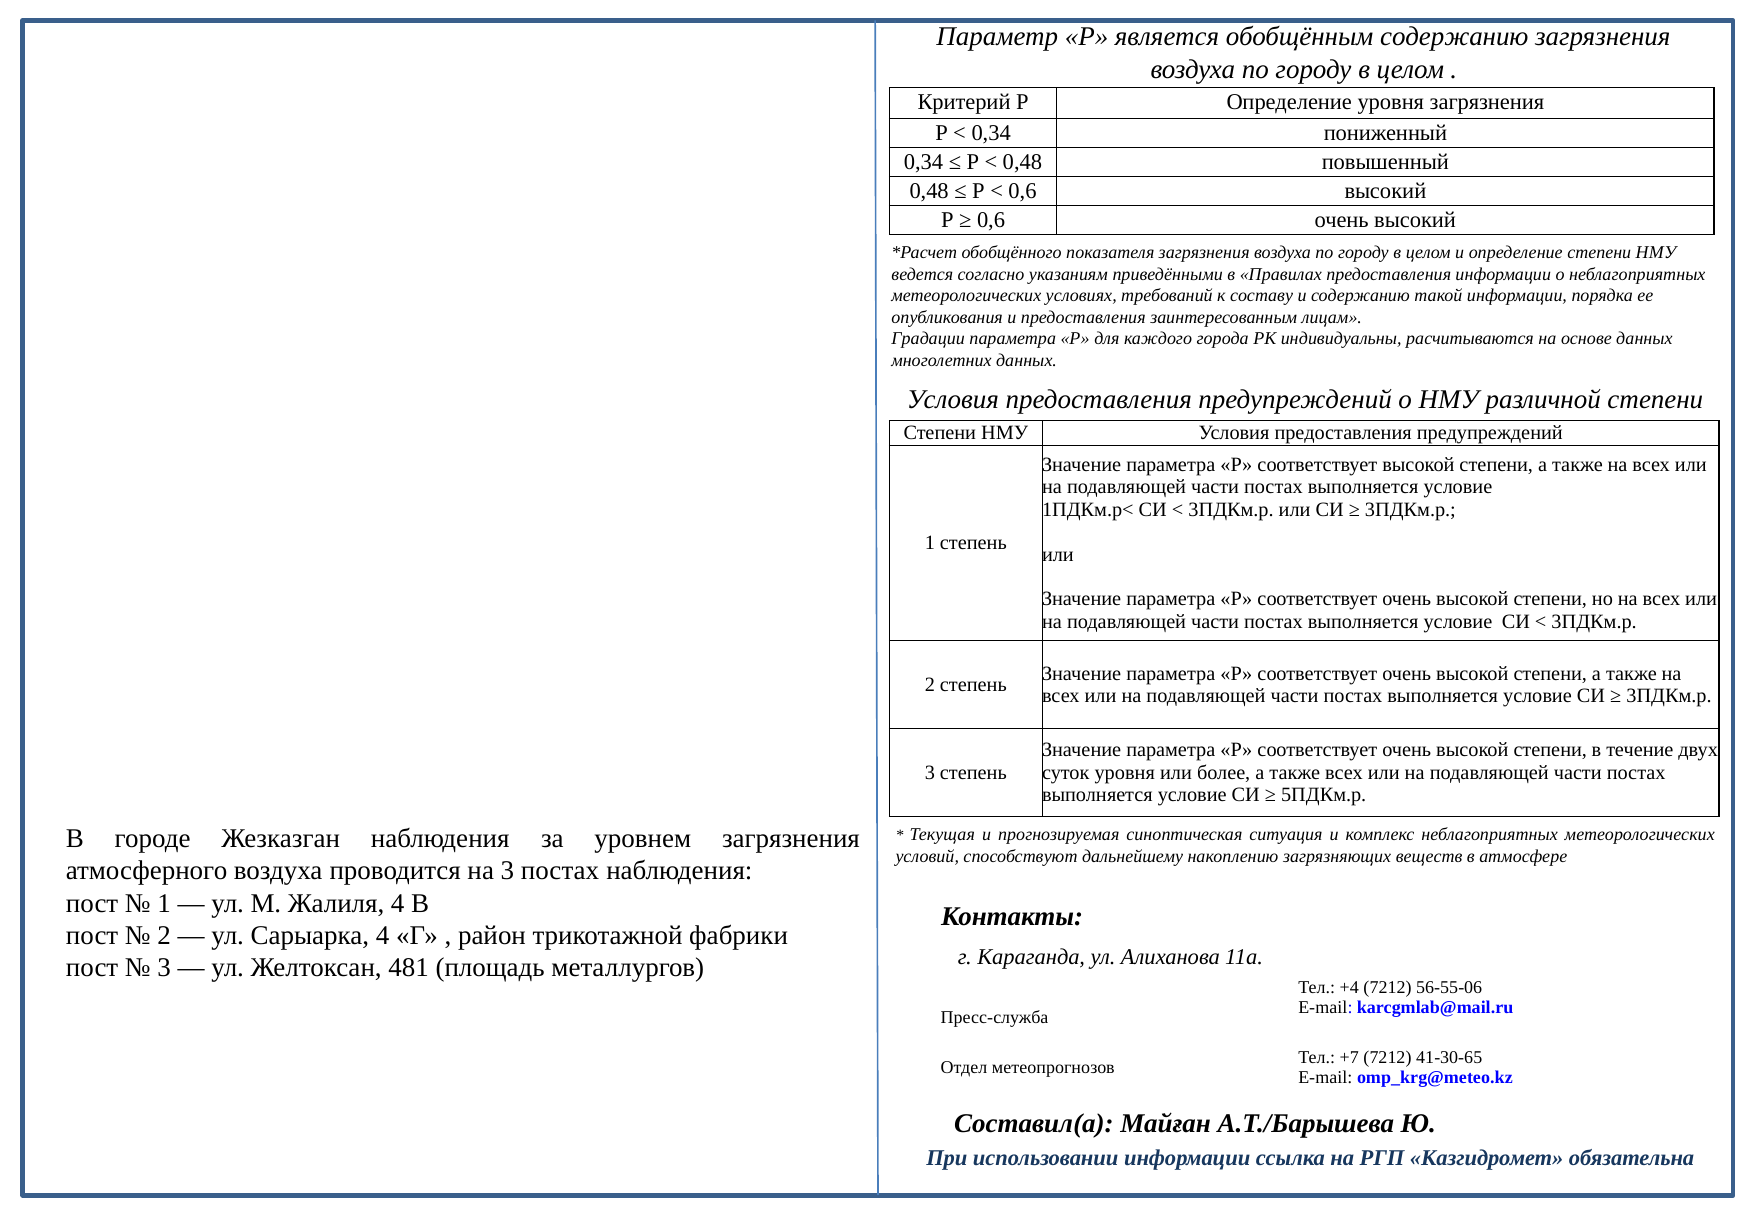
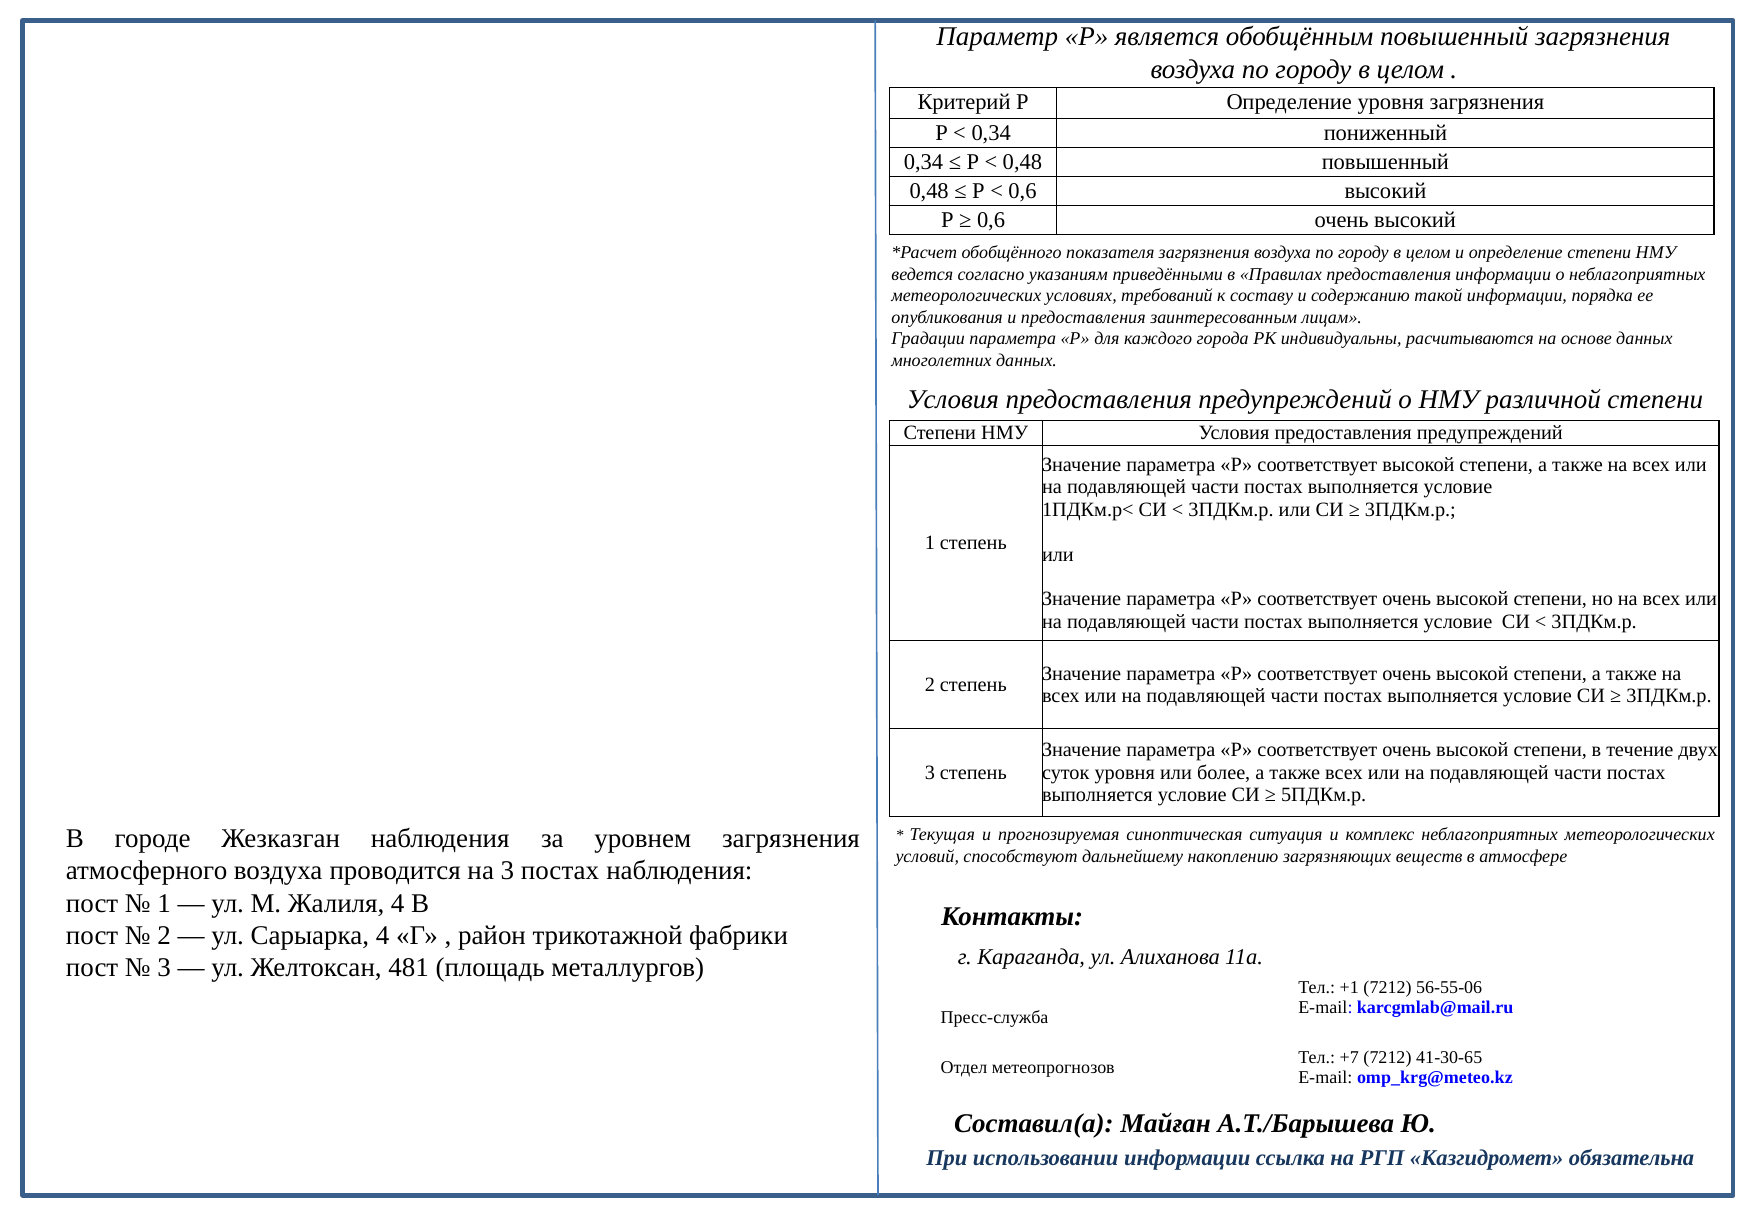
обобщённым содержанию: содержанию -> повышенный
+4: +4 -> +1
